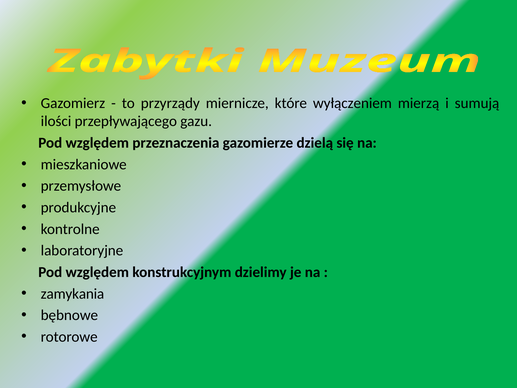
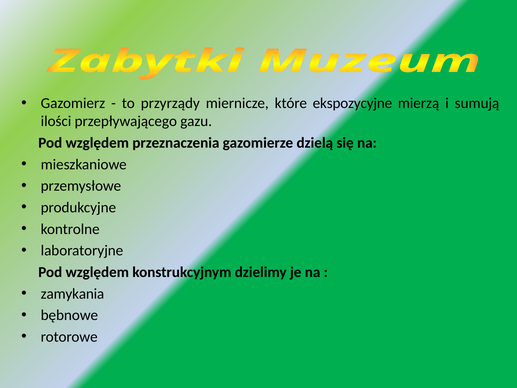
wyłączeniem: wyłączeniem -> ekspozycyjne
